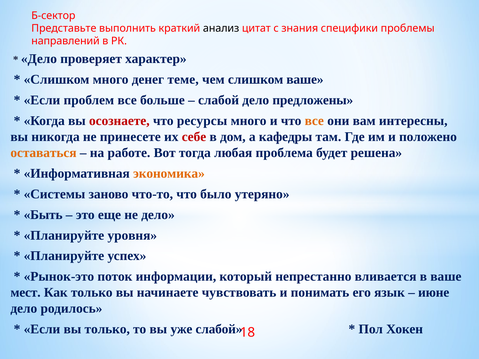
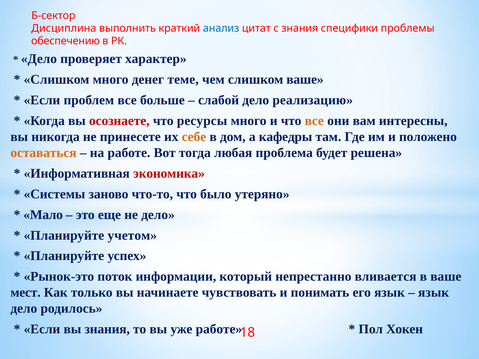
Представьте: Представьте -> Дисциплина
анализ colour: black -> blue
направлений: направлений -> обеспечению
предложены: предложены -> реализацию
себе colour: red -> orange
экономика colour: orange -> red
Быть: Быть -> Мало
уровня: уровня -> учетом
июне at (434, 293): июне -> язык
вы только: только -> знания
уже слабой: слабой -> работе
